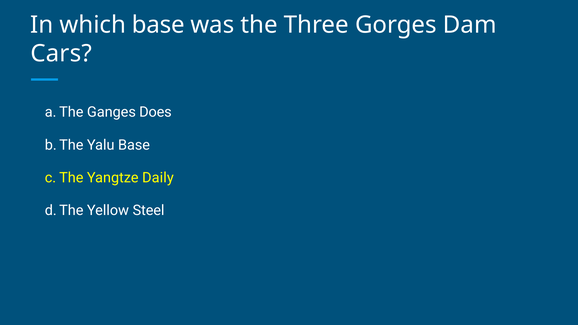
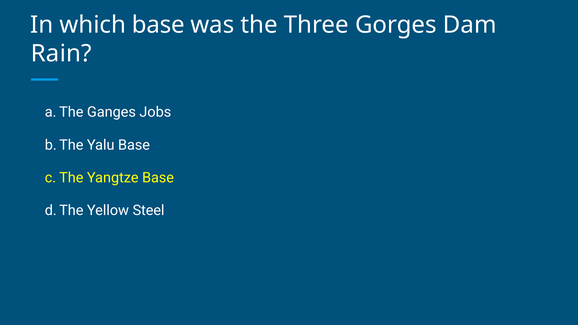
Cars: Cars -> Rain
Does: Does -> Jobs
Yangtze Daily: Daily -> Base
